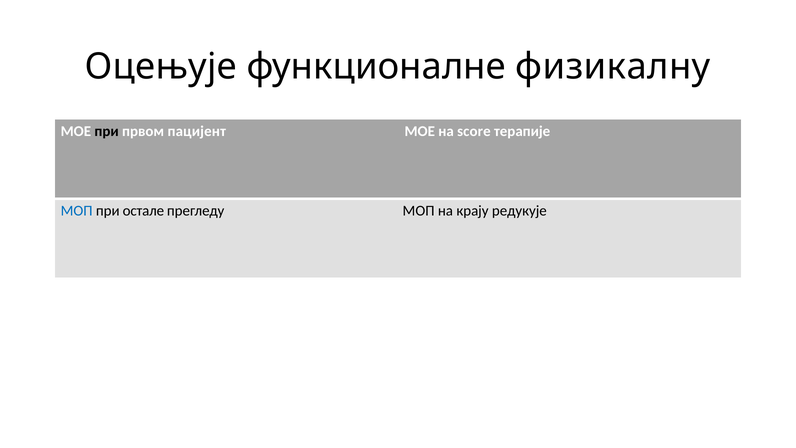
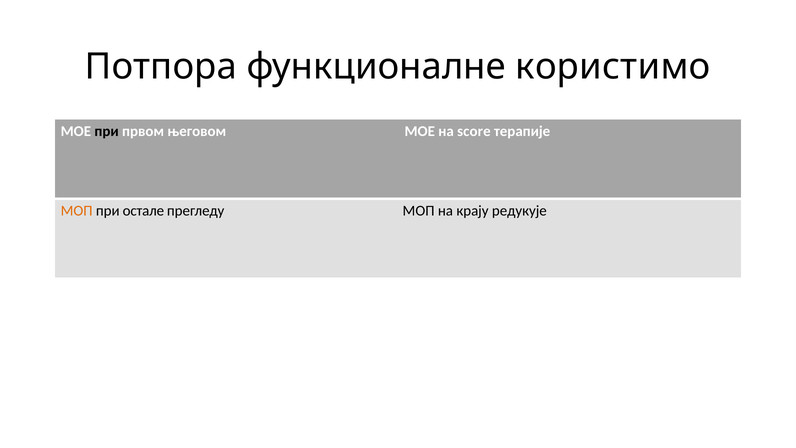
Оцењује: Оцењује -> Потпора
физикалну: физикалну -> користимо
пацијент: пацијент -> његовом
МОП at (77, 211) colour: blue -> orange
